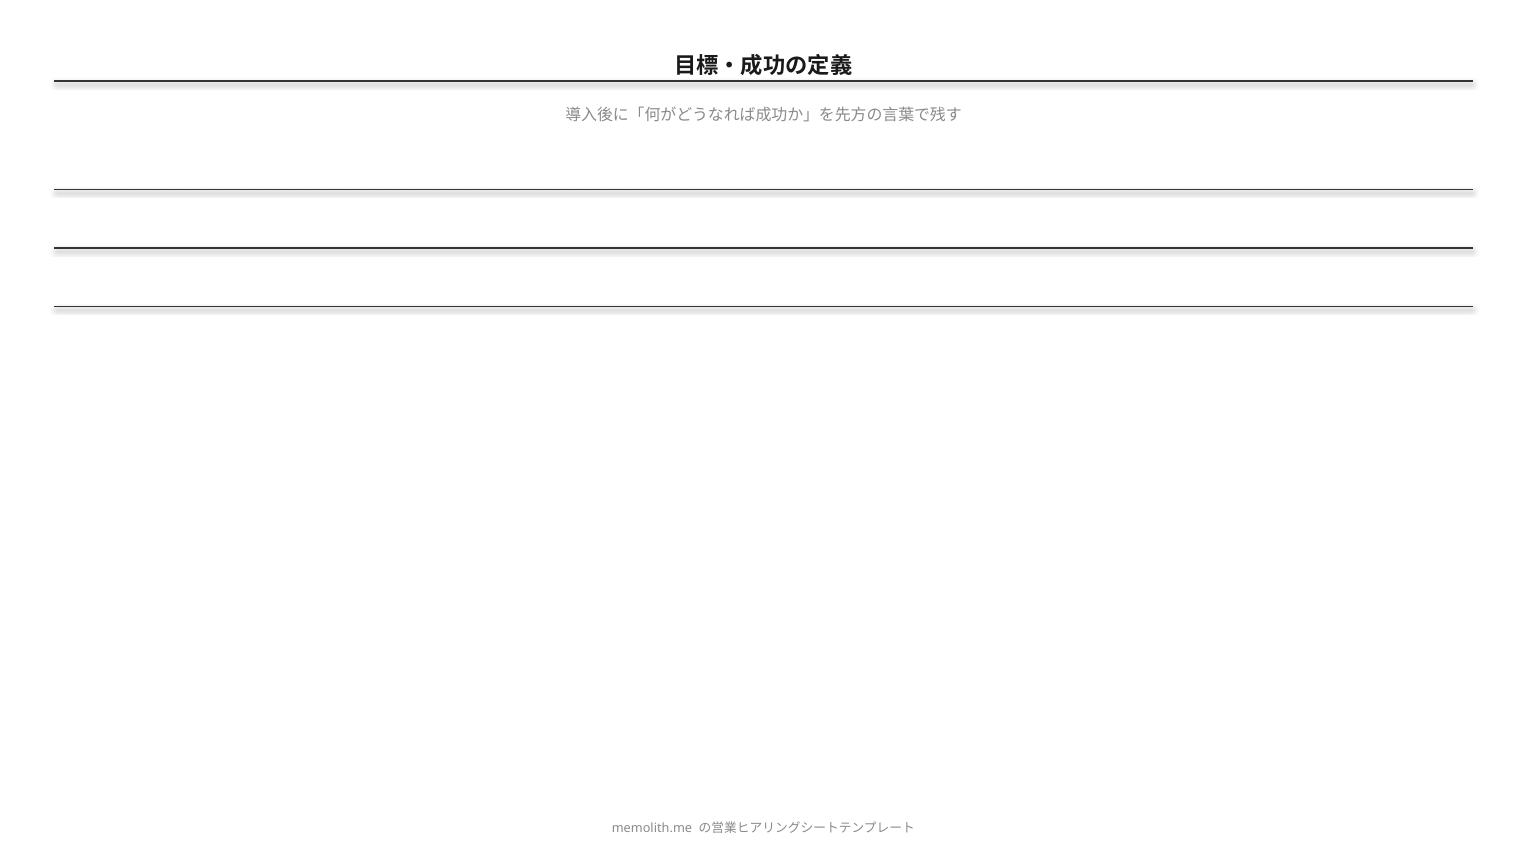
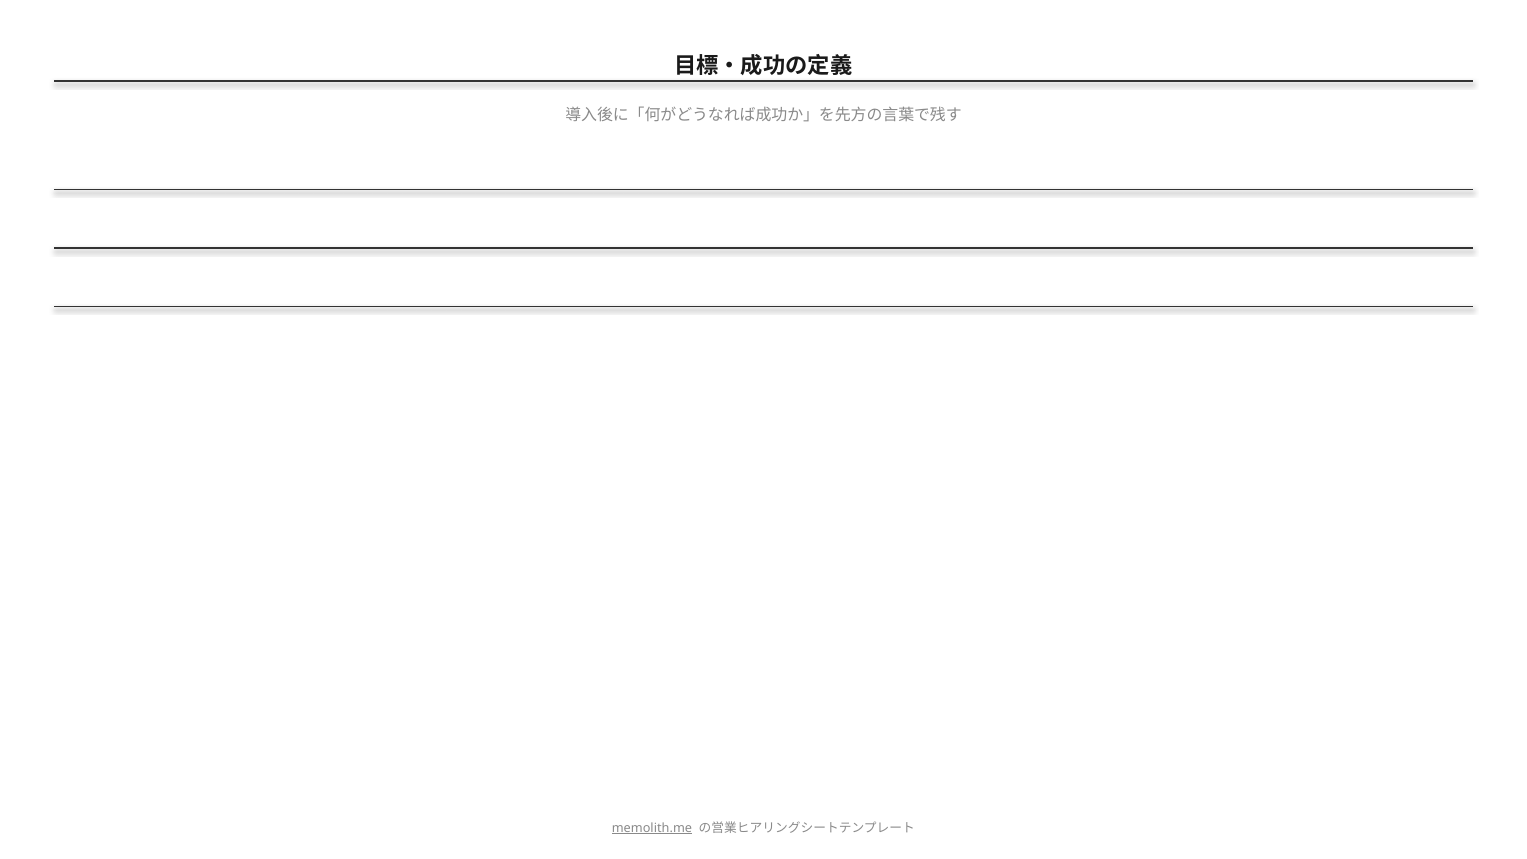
memolith.me underline: none -> present
